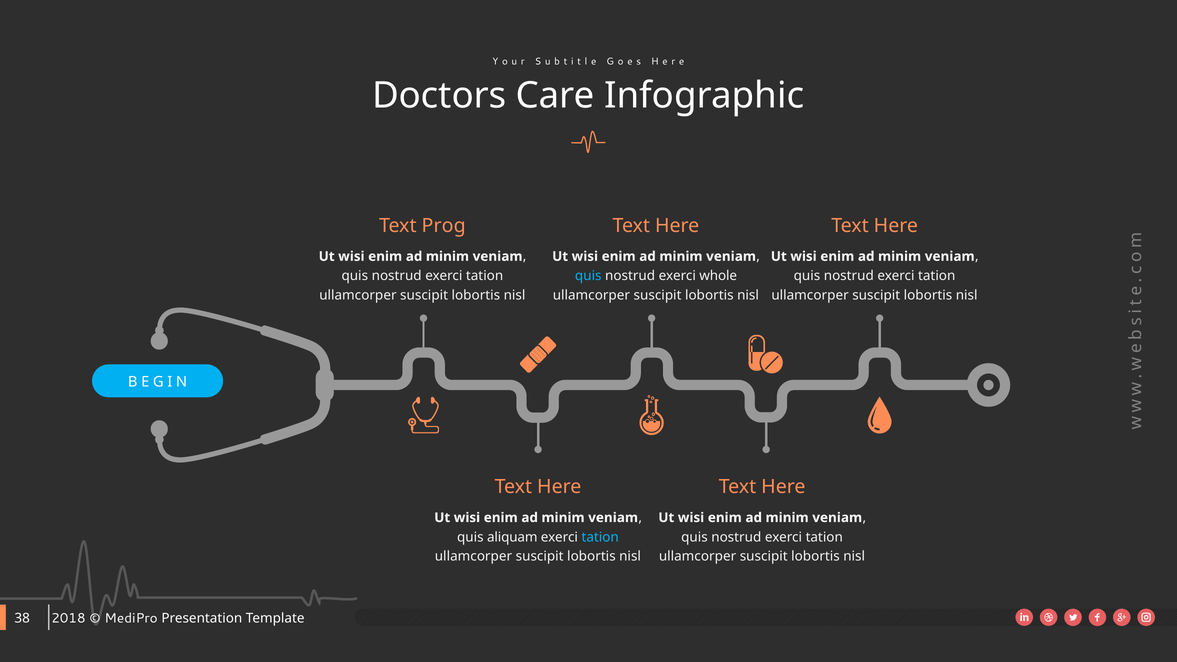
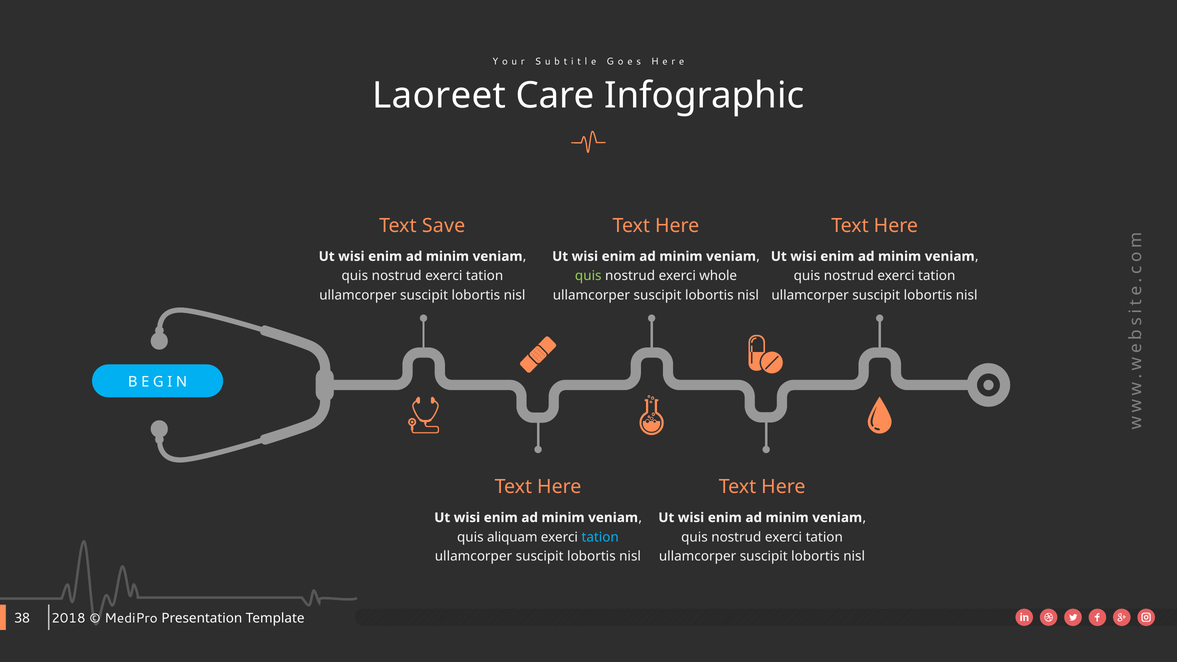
Doctors: Doctors -> Laoreet
Prog: Prog -> Save
quis at (588, 276) colour: light blue -> light green
